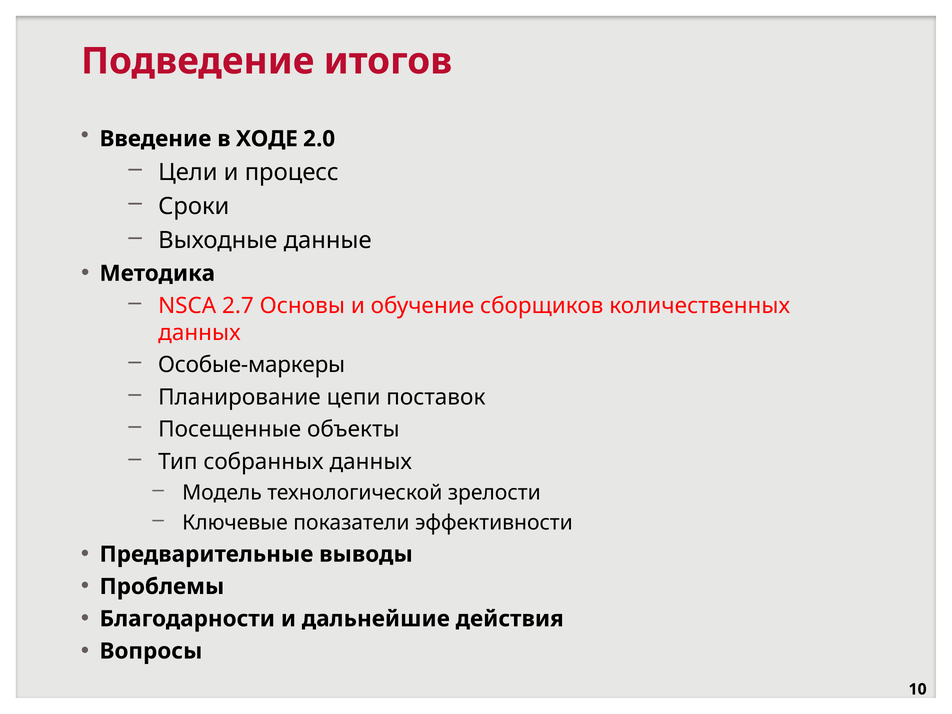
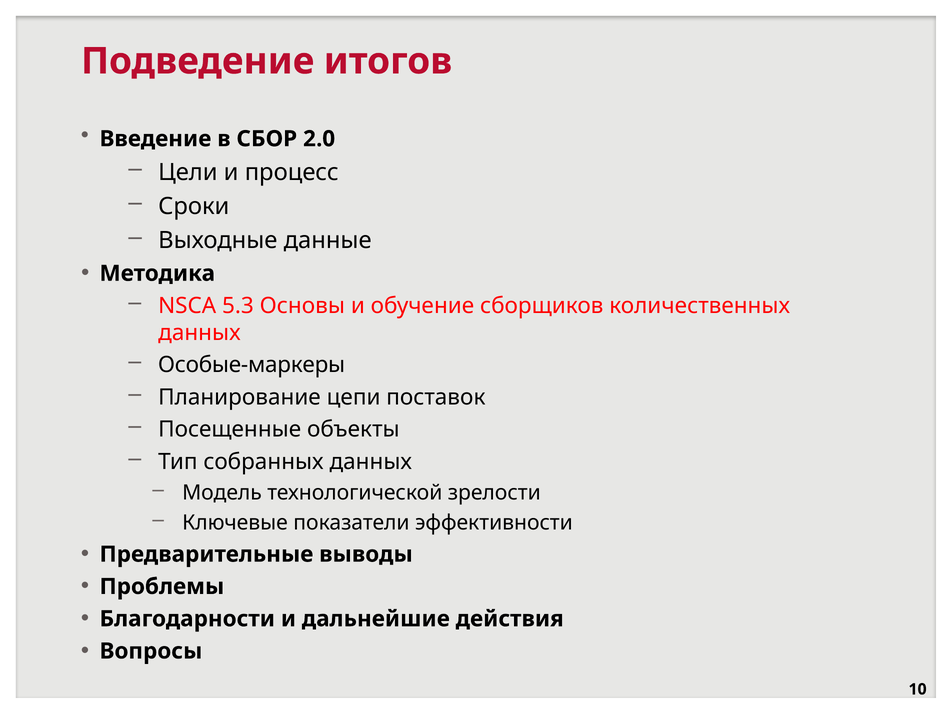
ХОДЕ: ХОДЕ -> СБОР
2.7: 2.7 -> 5.3
